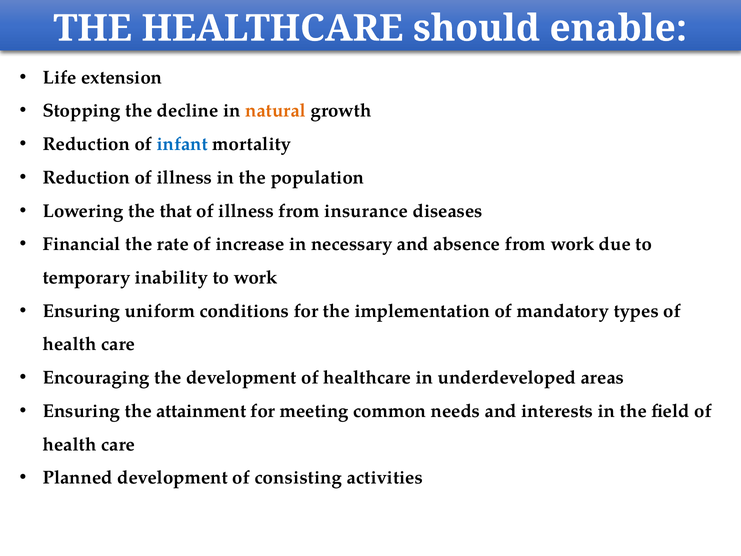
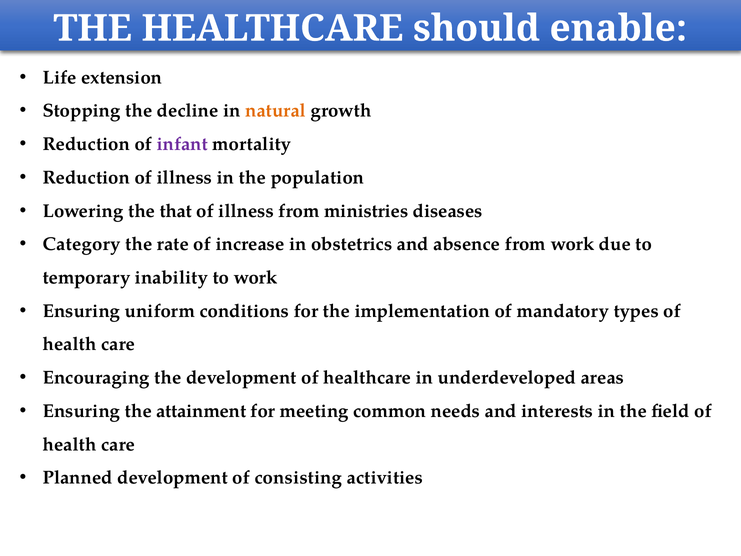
infant colour: blue -> purple
insurance: insurance -> ministries
Financial: Financial -> Category
necessary: necessary -> obstetrics
